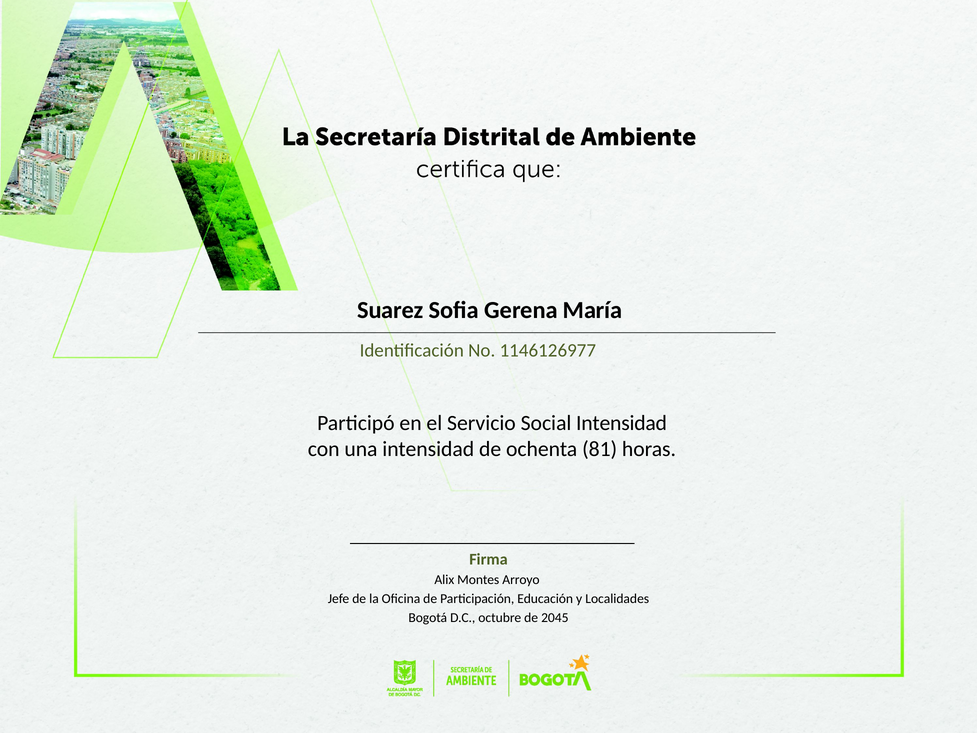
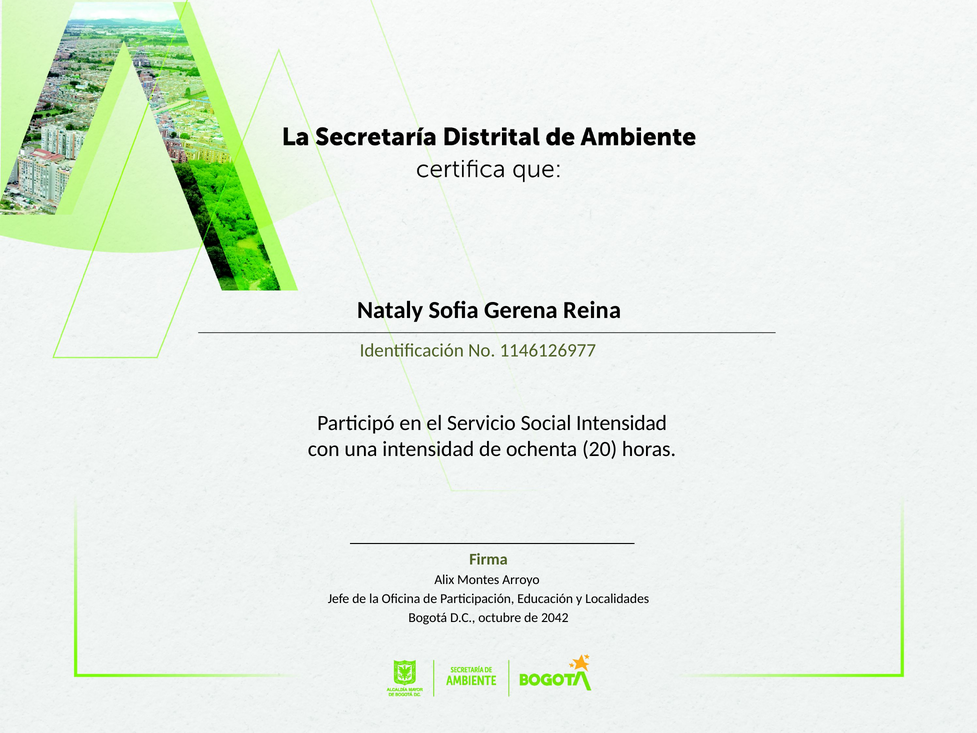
Suarez: Suarez -> Nataly
María: María -> Reina
81: 81 -> 20
2045: 2045 -> 2042
